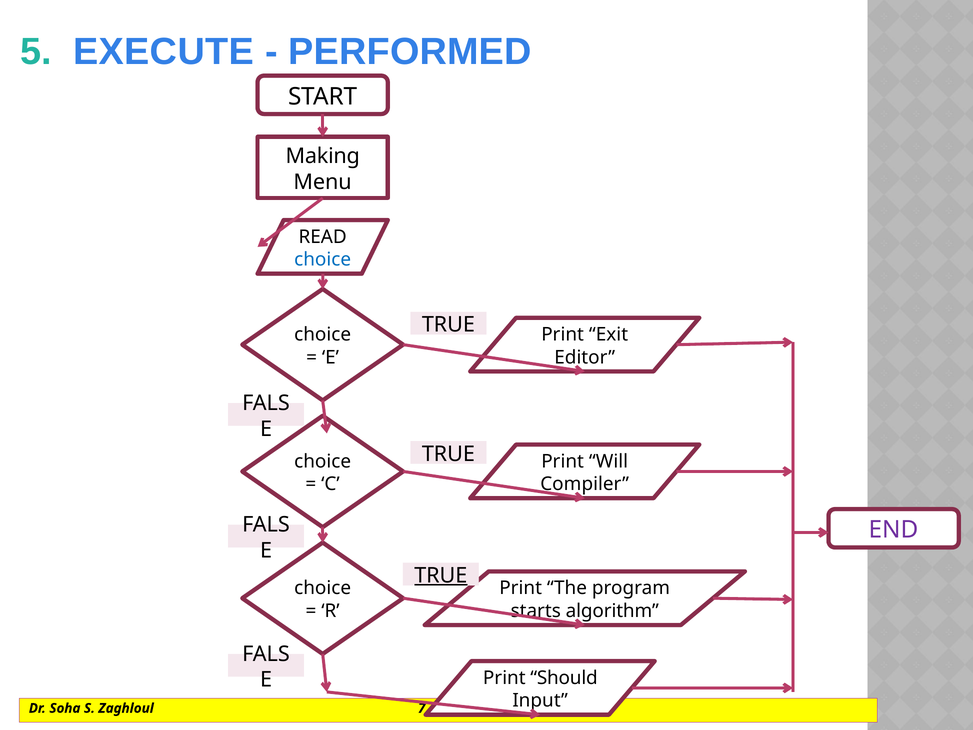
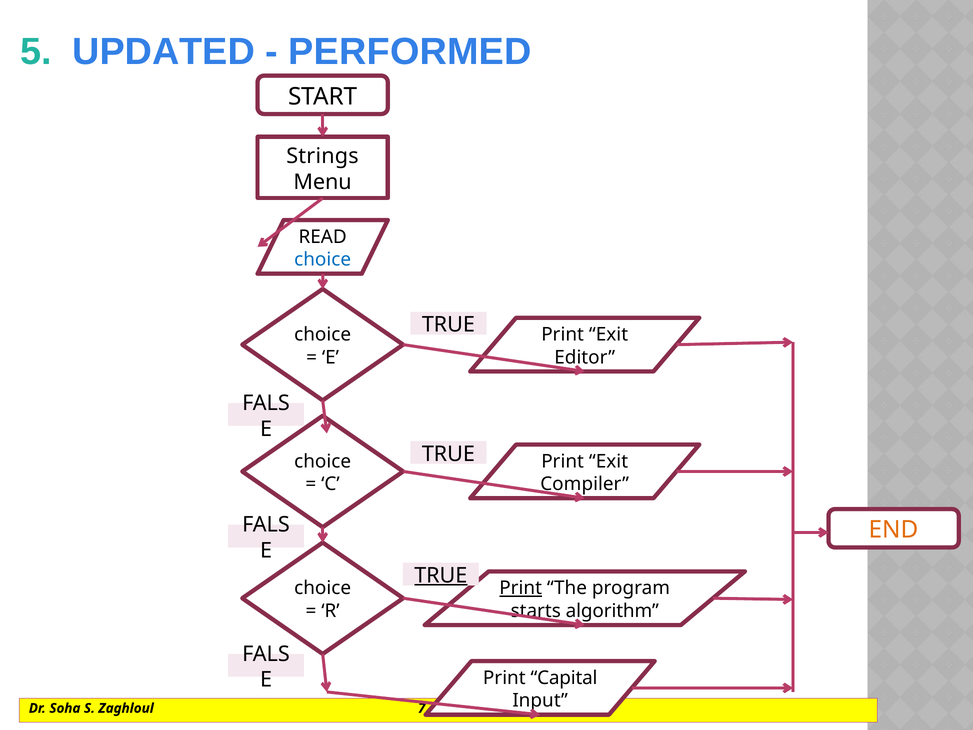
EXECUTE: EXECUTE -> UPDATED
Making: Making -> Strings
Will at (609, 461): Will -> Exit
END colour: purple -> orange
Print at (521, 588) underline: none -> present
Should: Should -> Capital
